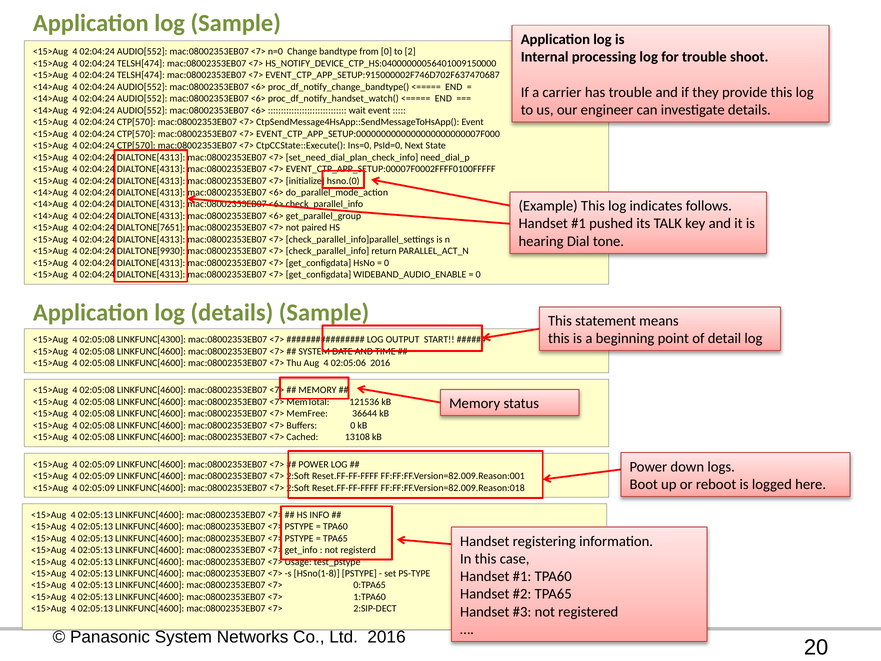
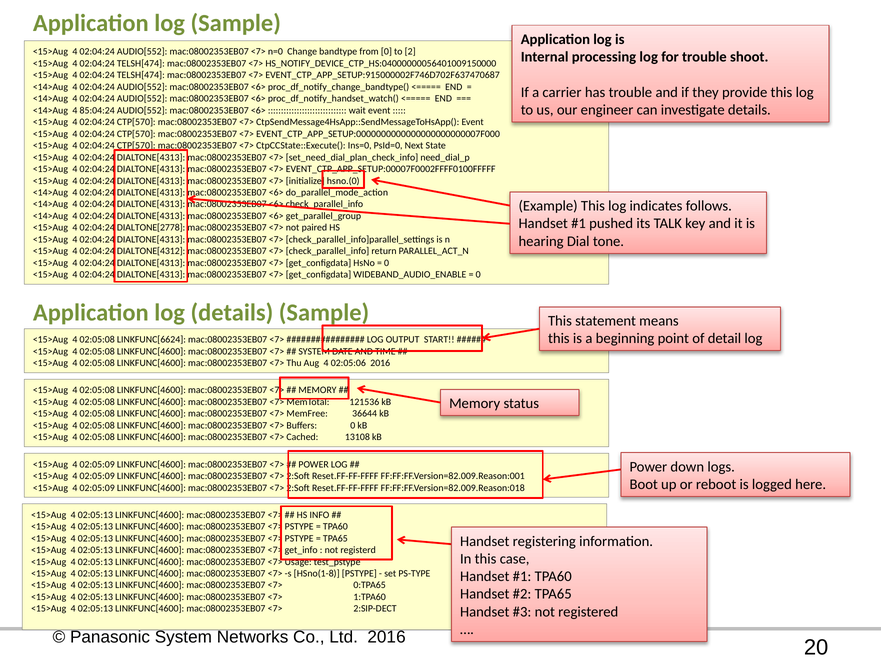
92:04:24: 92:04:24 -> 85:04:24
DIALTONE[7651: DIALTONE[7651 -> DIALTONE[2778
DIALTONE[9930: DIALTONE[9930 -> DIALTONE[4312
LINKFUNC[4300: LINKFUNC[4300 -> LINKFUNC[6624
